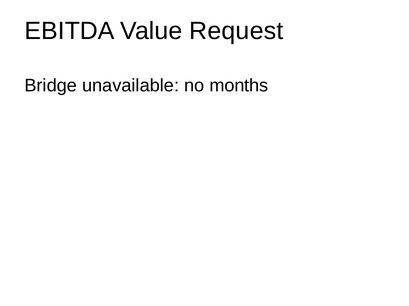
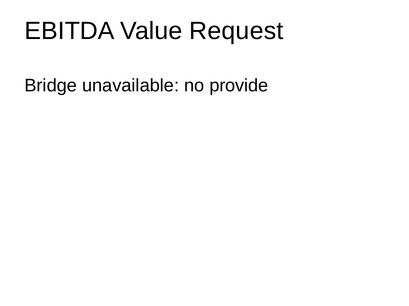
months: months -> provide
